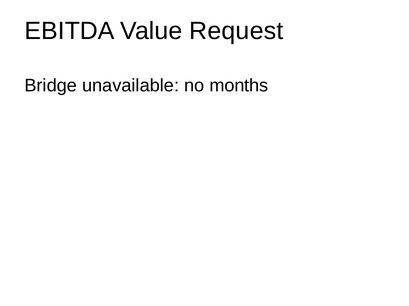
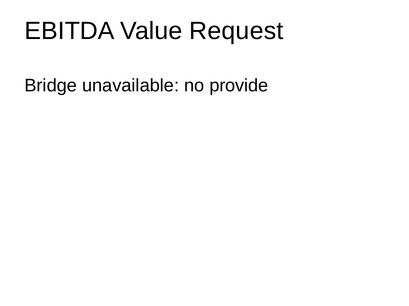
months: months -> provide
